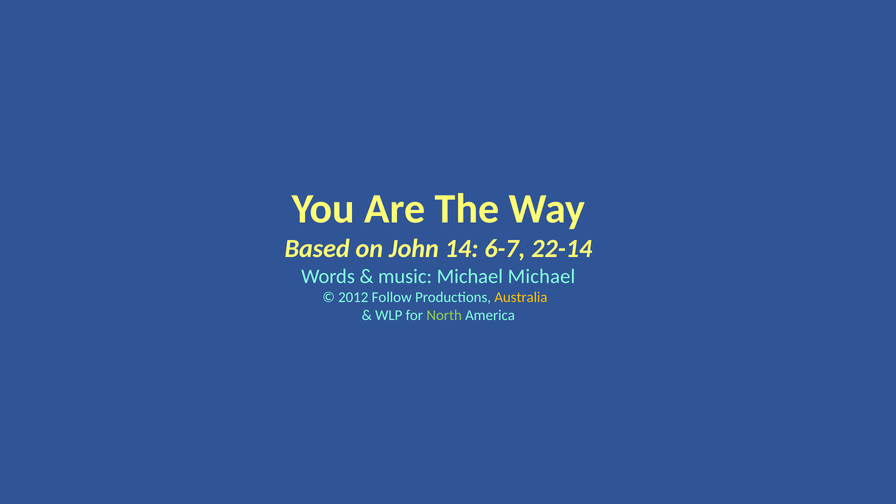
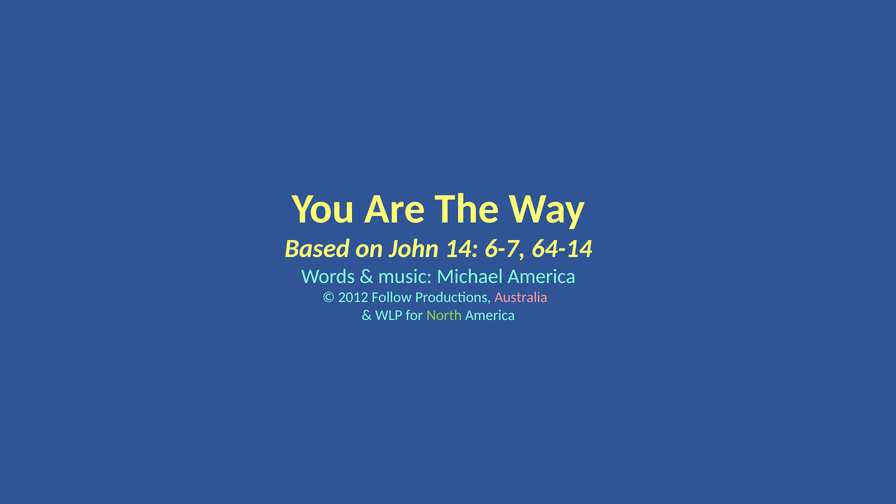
22-14: 22-14 -> 64-14
Michael Michael: Michael -> America
Australia colour: yellow -> pink
